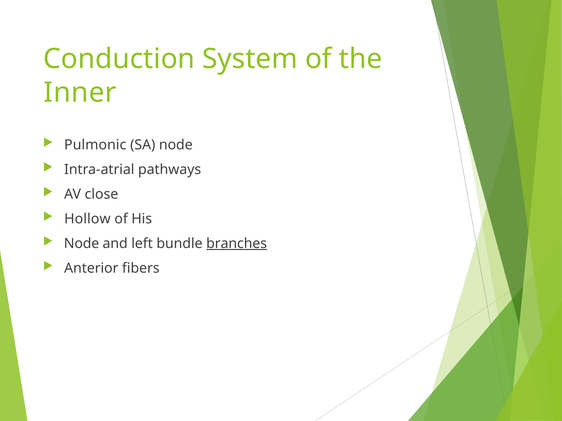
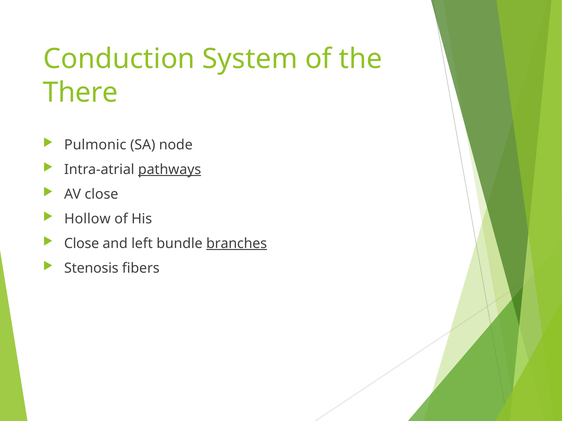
Inner: Inner -> There
pathways underline: none -> present
Node at (82, 244): Node -> Close
Anterior: Anterior -> Stenosis
